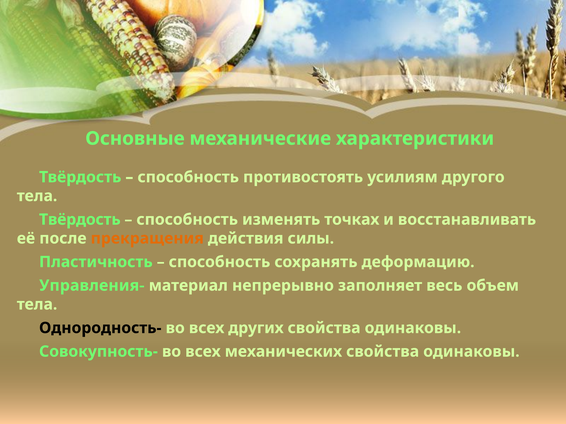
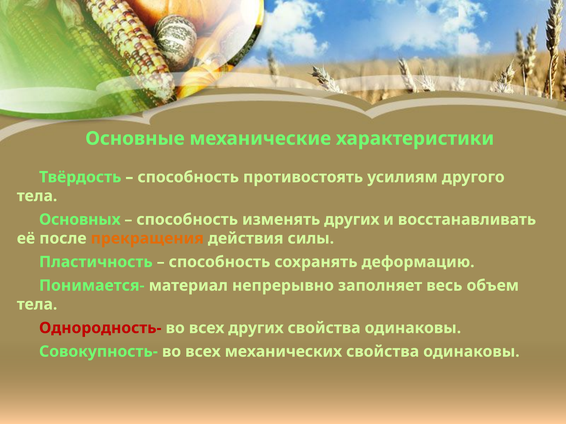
Твёрдость at (80, 220): Твёрдость -> Основных
изменять точках: точках -> других
Управления-: Управления- -> Понимается-
Однородность- colour: black -> red
